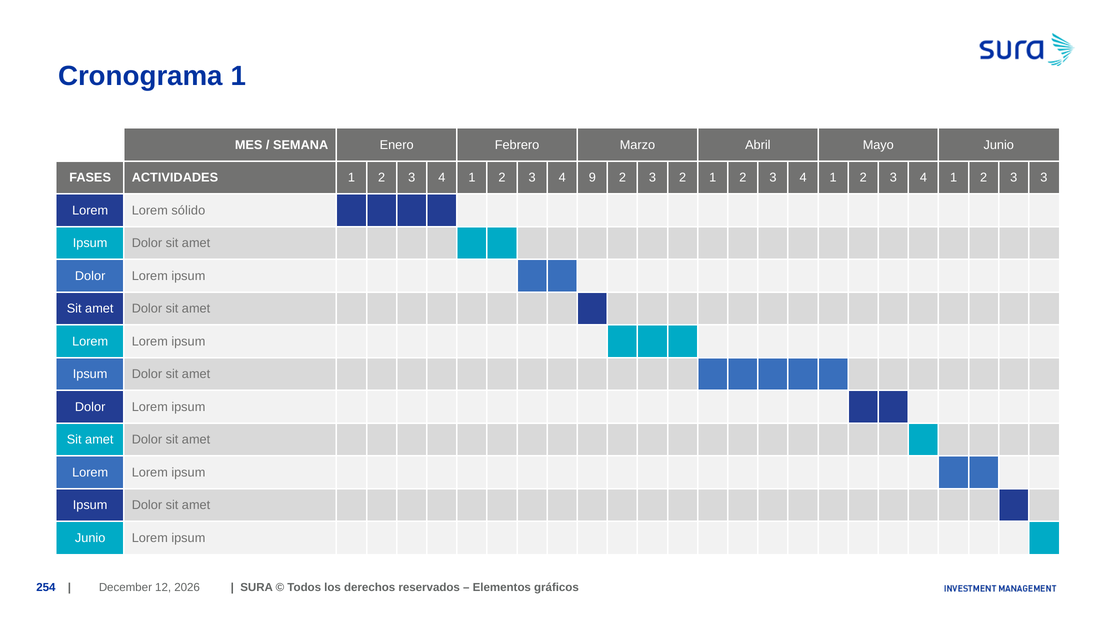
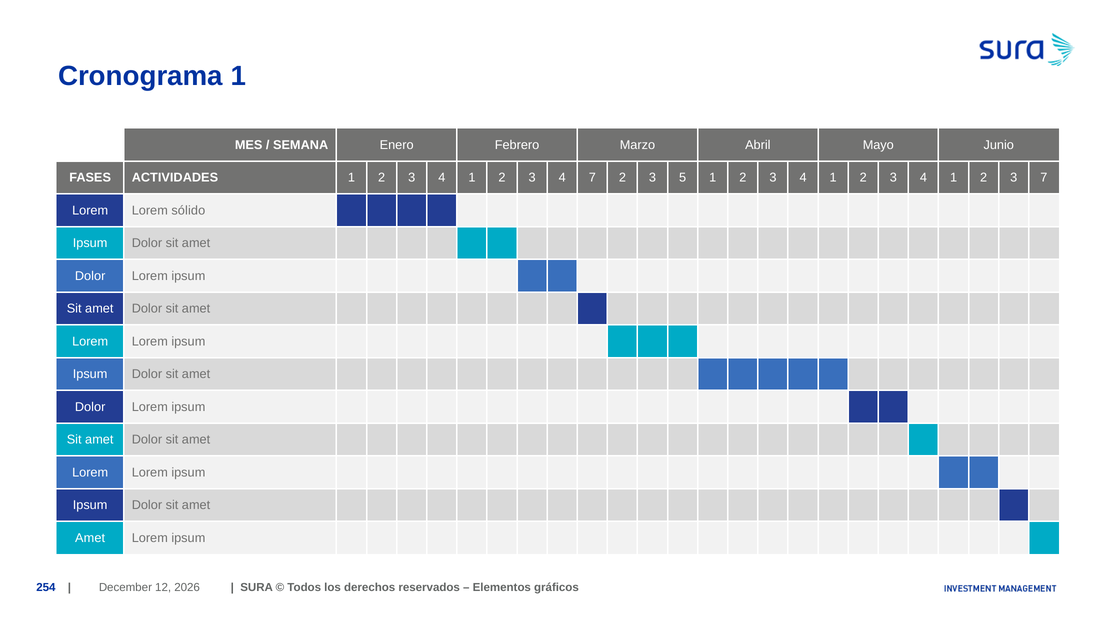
4 9: 9 -> 7
3 2: 2 -> 5
3 3: 3 -> 7
Junio at (90, 538): Junio -> Amet
